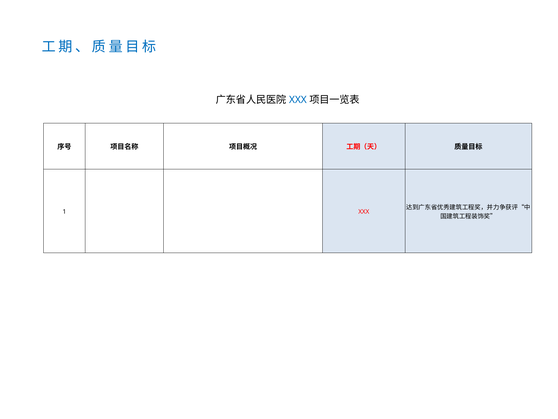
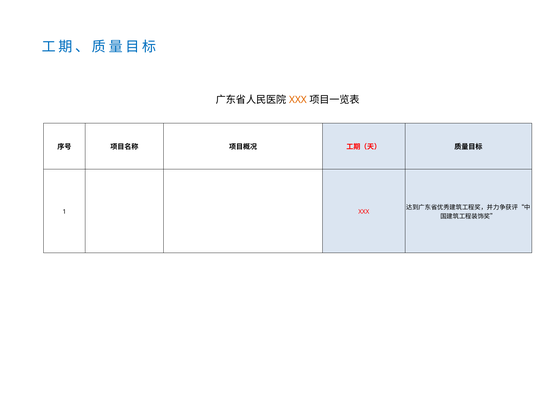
XXX at (298, 100) colour: blue -> orange
